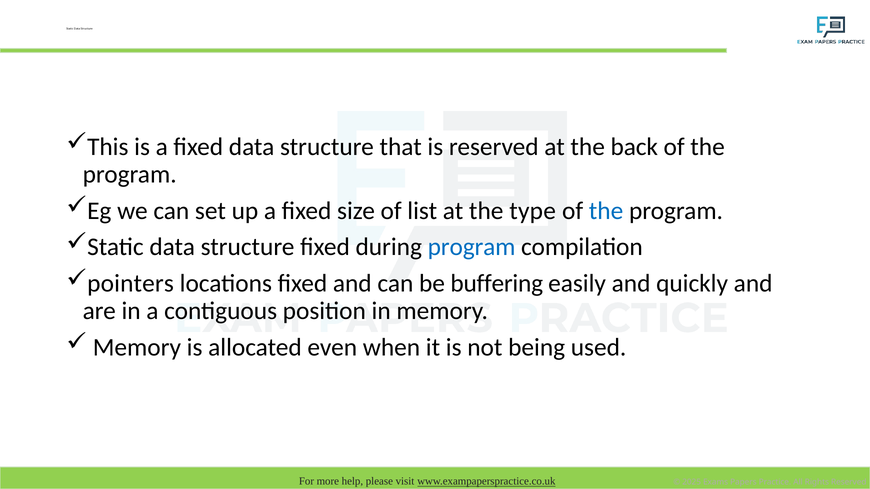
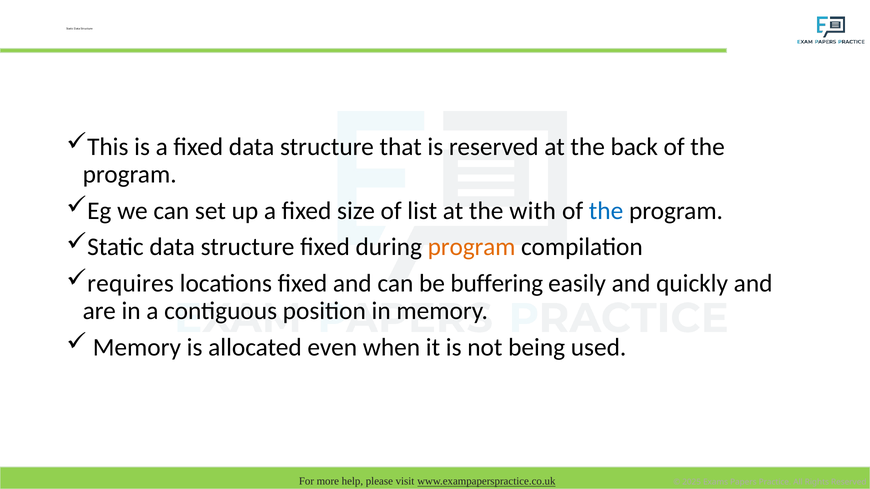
type: type -> with
program at (472, 247) colour: blue -> orange
pointers: pointers -> requires
